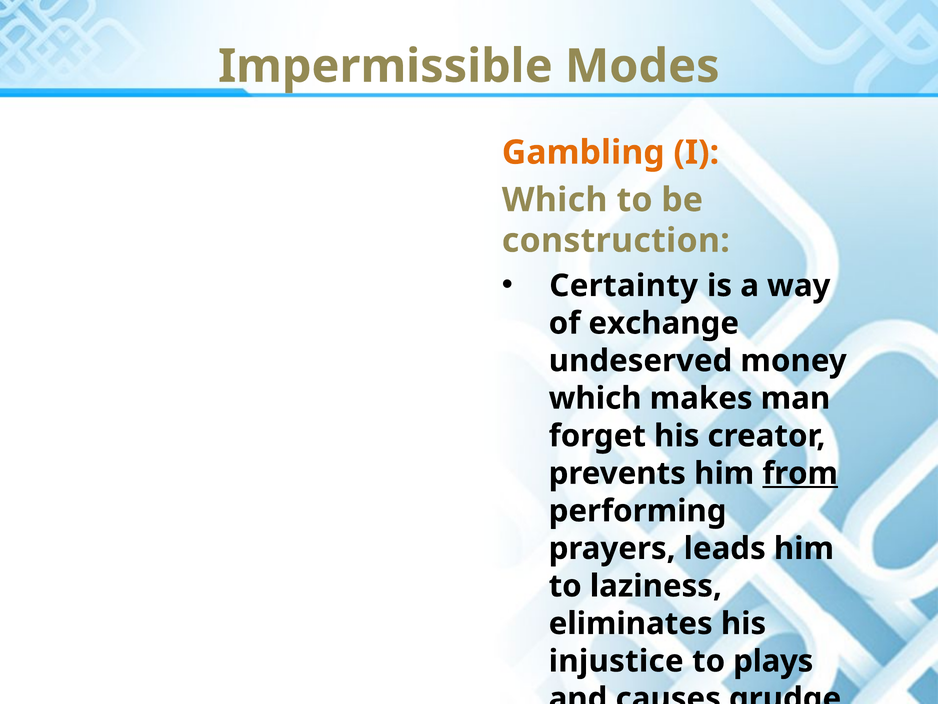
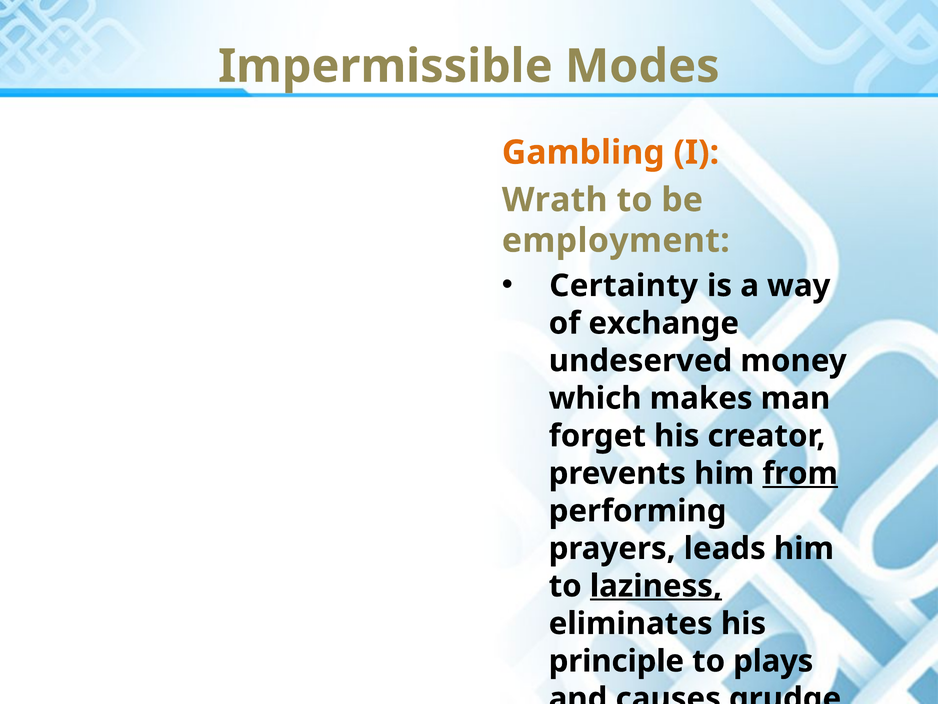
Which at (555, 200): Which -> Wrath
construction: construction -> employment
laziness underline: none -> present
injustice: injustice -> principle
